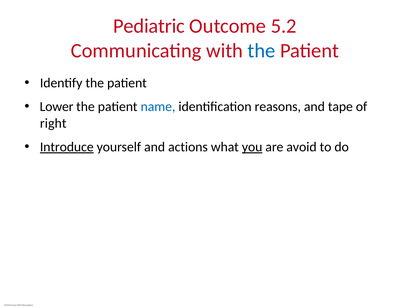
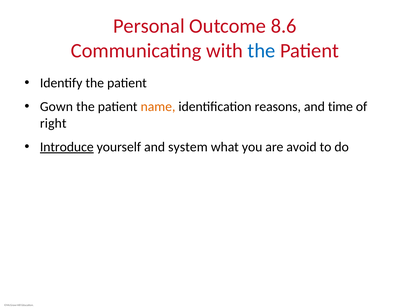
Pediatric: Pediatric -> Personal
5.2: 5.2 -> 8.6
Lower: Lower -> Gown
name colour: blue -> orange
tape: tape -> time
actions: actions -> system
you underline: present -> none
